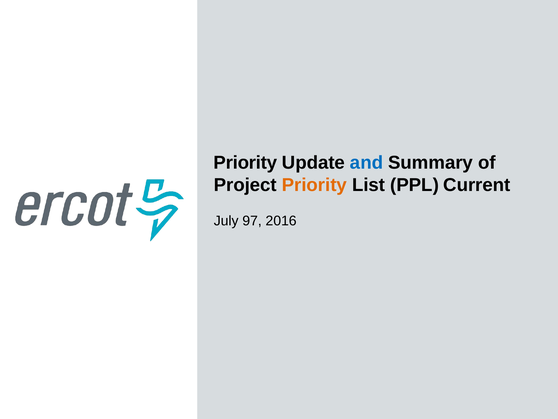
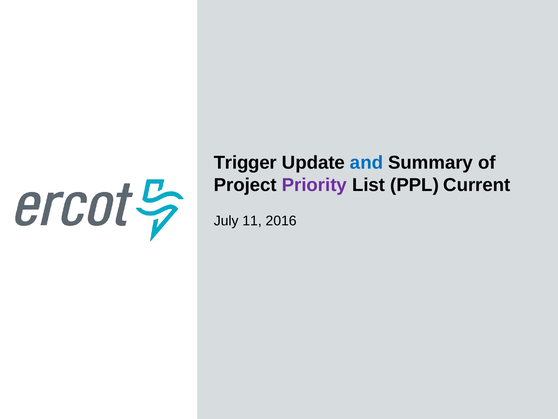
Priority at (245, 162): Priority -> Trigger
Priority at (314, 185) colour: orange -> purple
97: 97 -> 11
